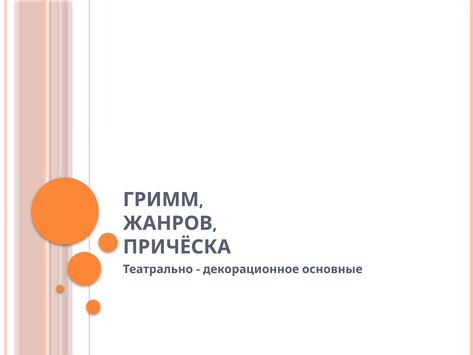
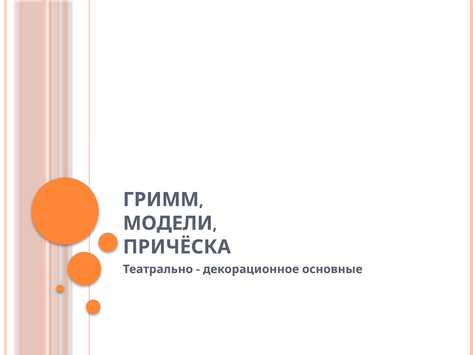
ЖАНРОВ: ЖАНРОВ -> МОДЕЛИ
